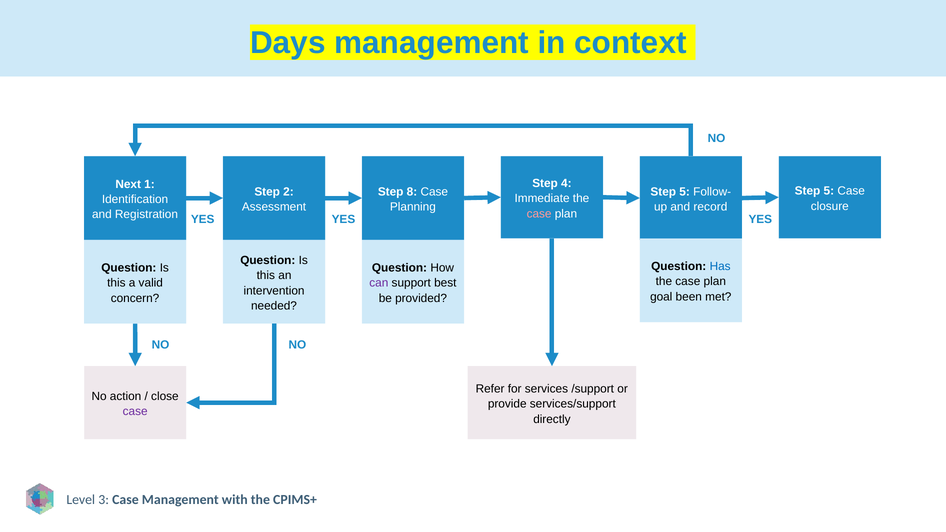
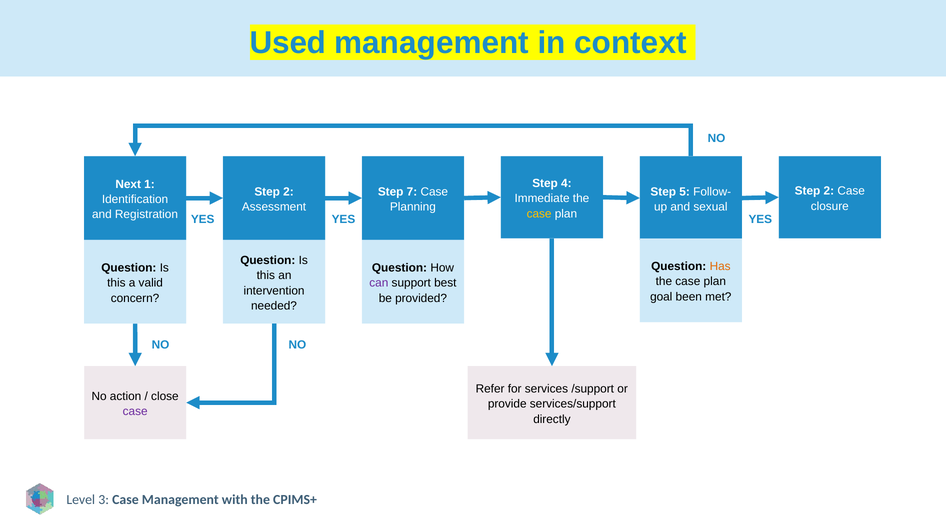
Days: Days -> Used
5 at (829, 191): 5 -> 2
8: 8 -> 7
record: record -> sexual
case at (539, 214) colour: pink -> yellow
Has colour: blue -> orange
